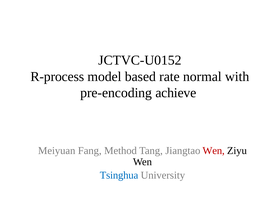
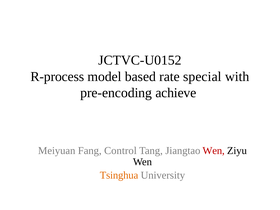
normal: normal -> special
Method: Method -> Control
Tsinghua colour: blue -> orange
